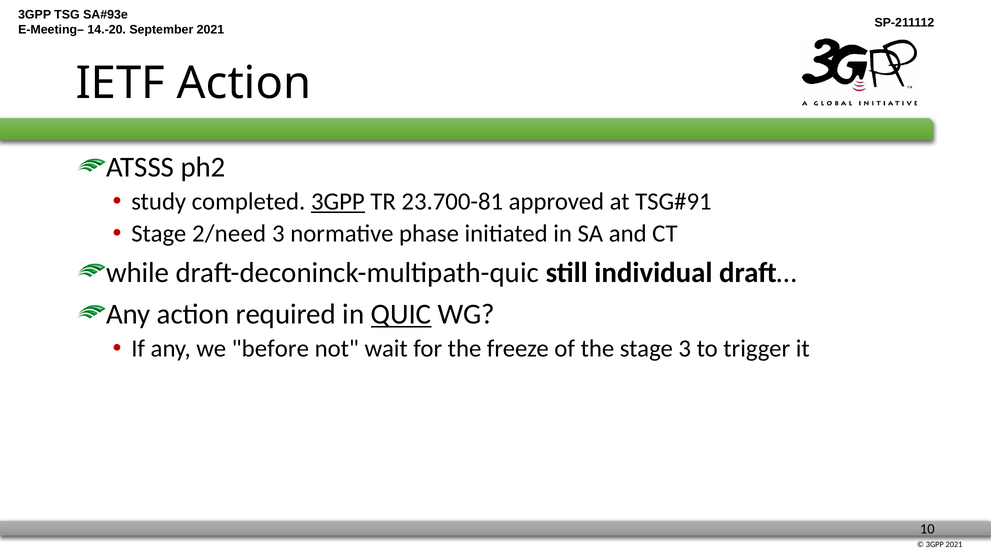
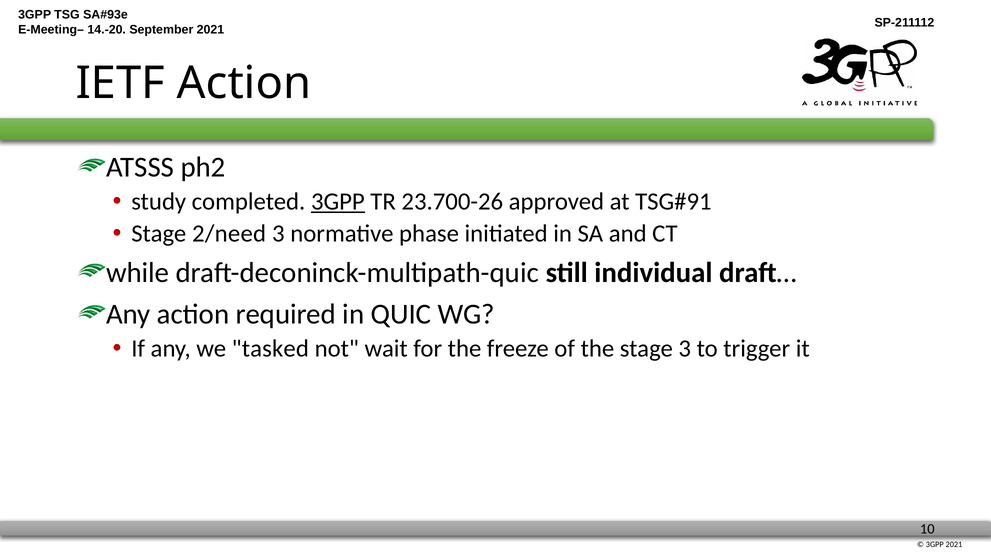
23.700-81: 23.700-81 -> 23.700-26
QUIC underline: present -> none
before: before -> tasked
